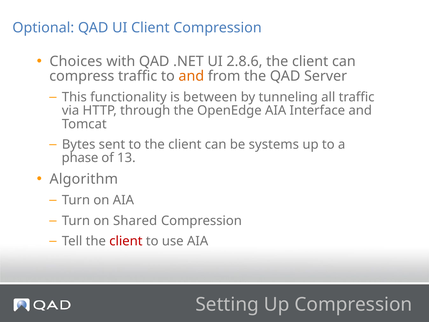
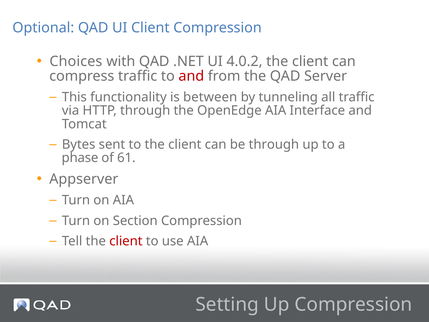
2.8.6: 2.8.6 -> 4.0.2
and at (191, 76) colour: orange -> red
be systems: systems -> through
13: 13 -> 61
Algorithm: Algorithm -> Appserver
Shared: Shared -> Section
